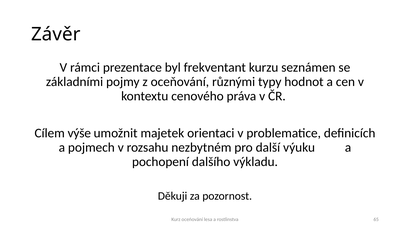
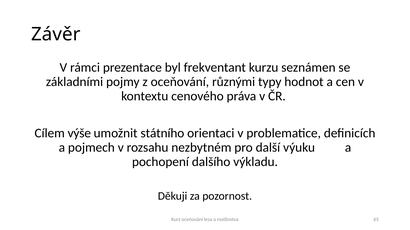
majetek: majetek -> státního
